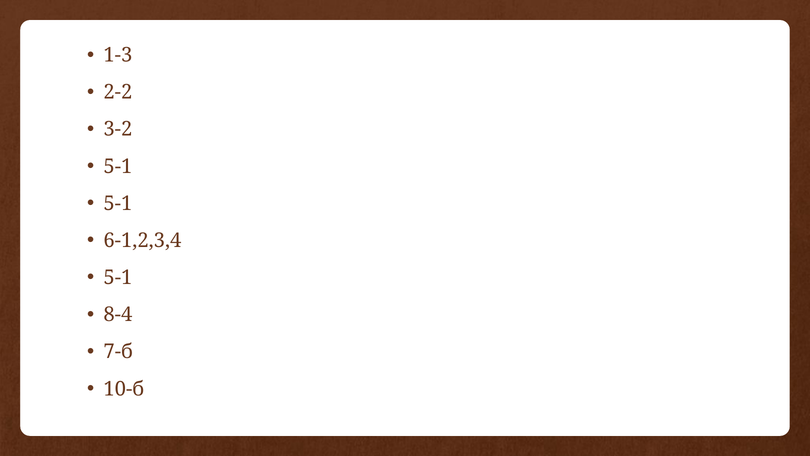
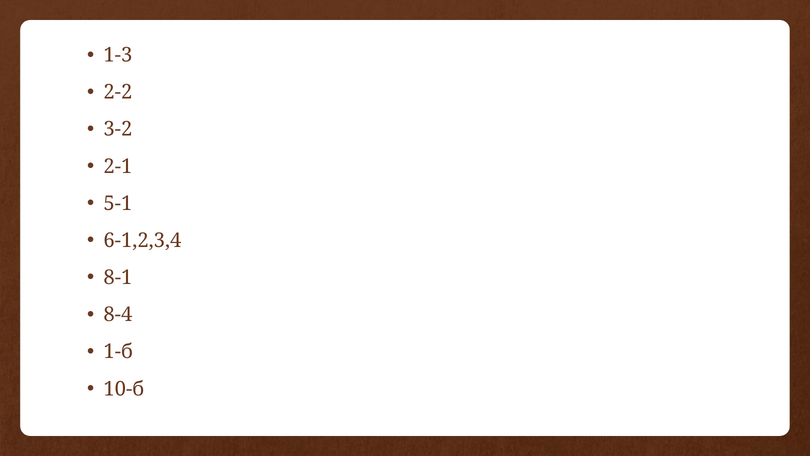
5-1 at (118, 166): 5-1 -> 2-1
5-1 at (118, 277): 5-1 -> 8-1
7-б: 7-б -> 1-б
